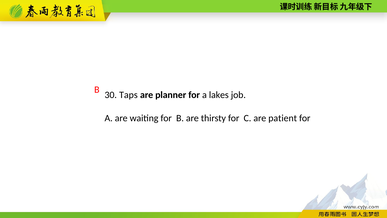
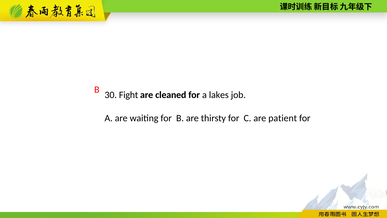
Taps: Taps -> Fight
planner: planner -> cleaned
